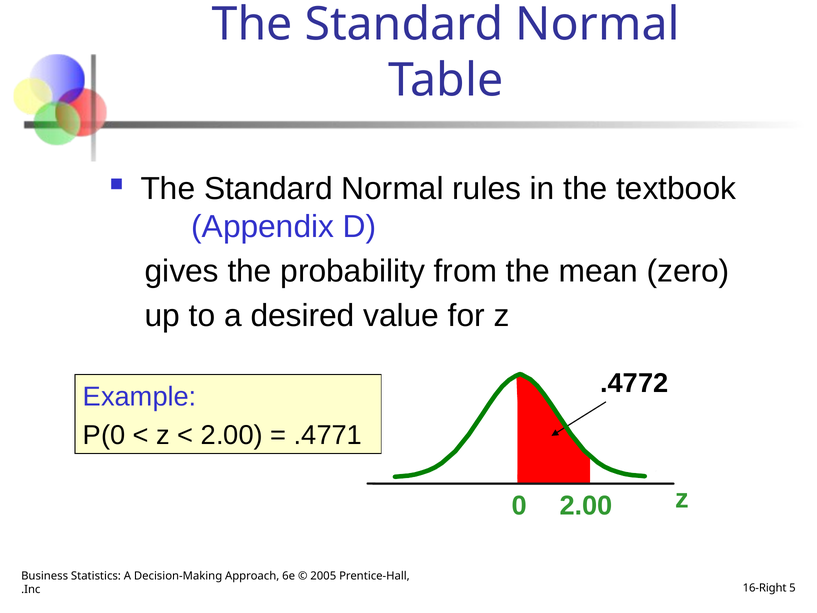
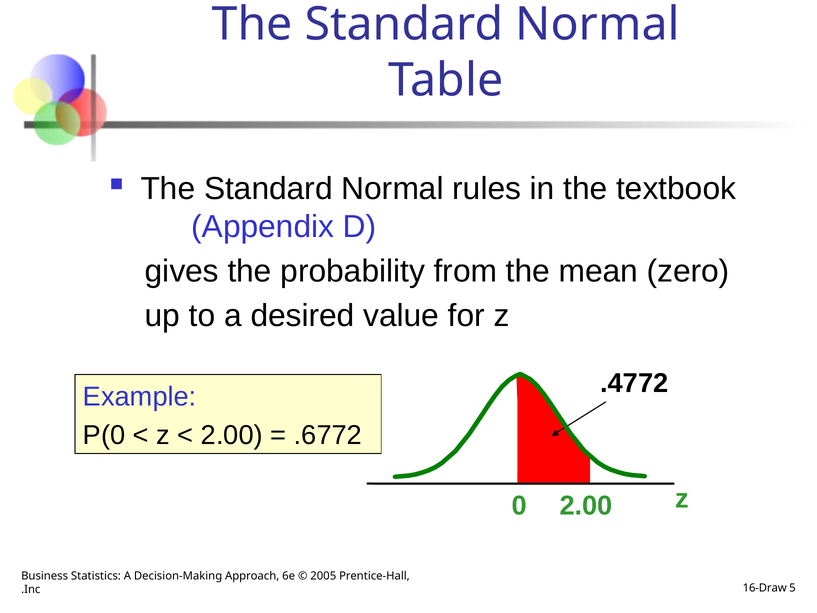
.4771: .4771 -> .6772
Right: Right -> Draw
